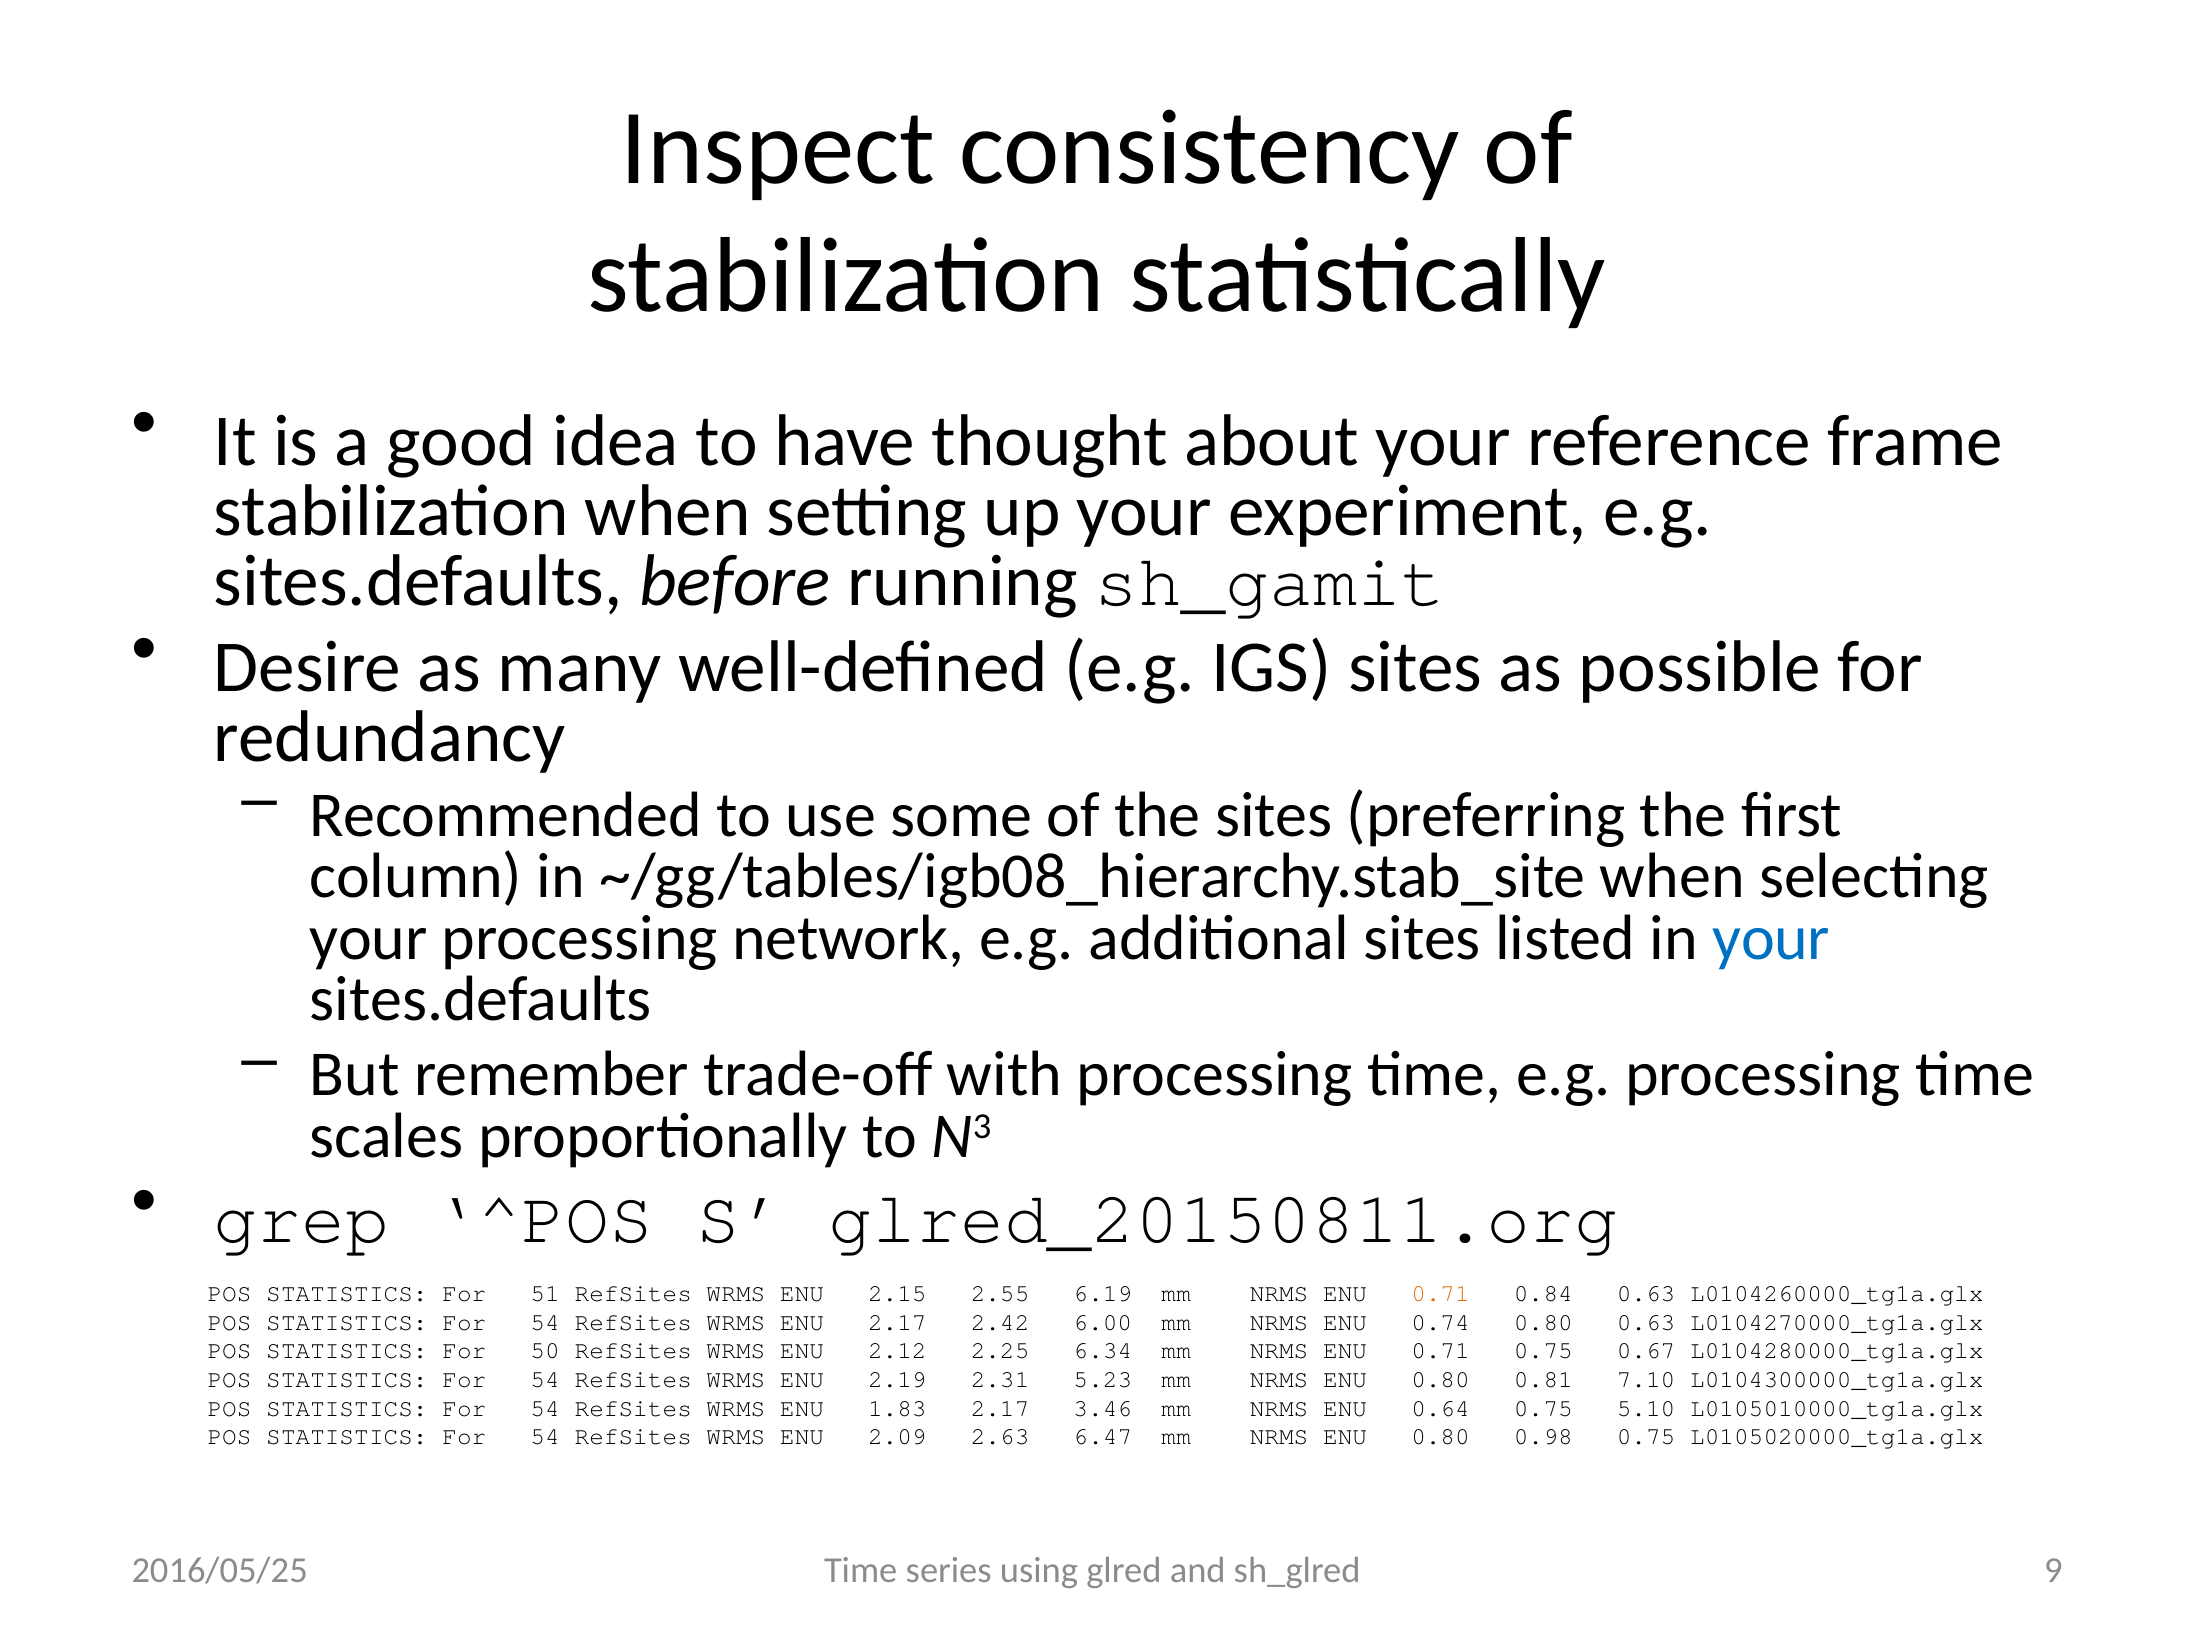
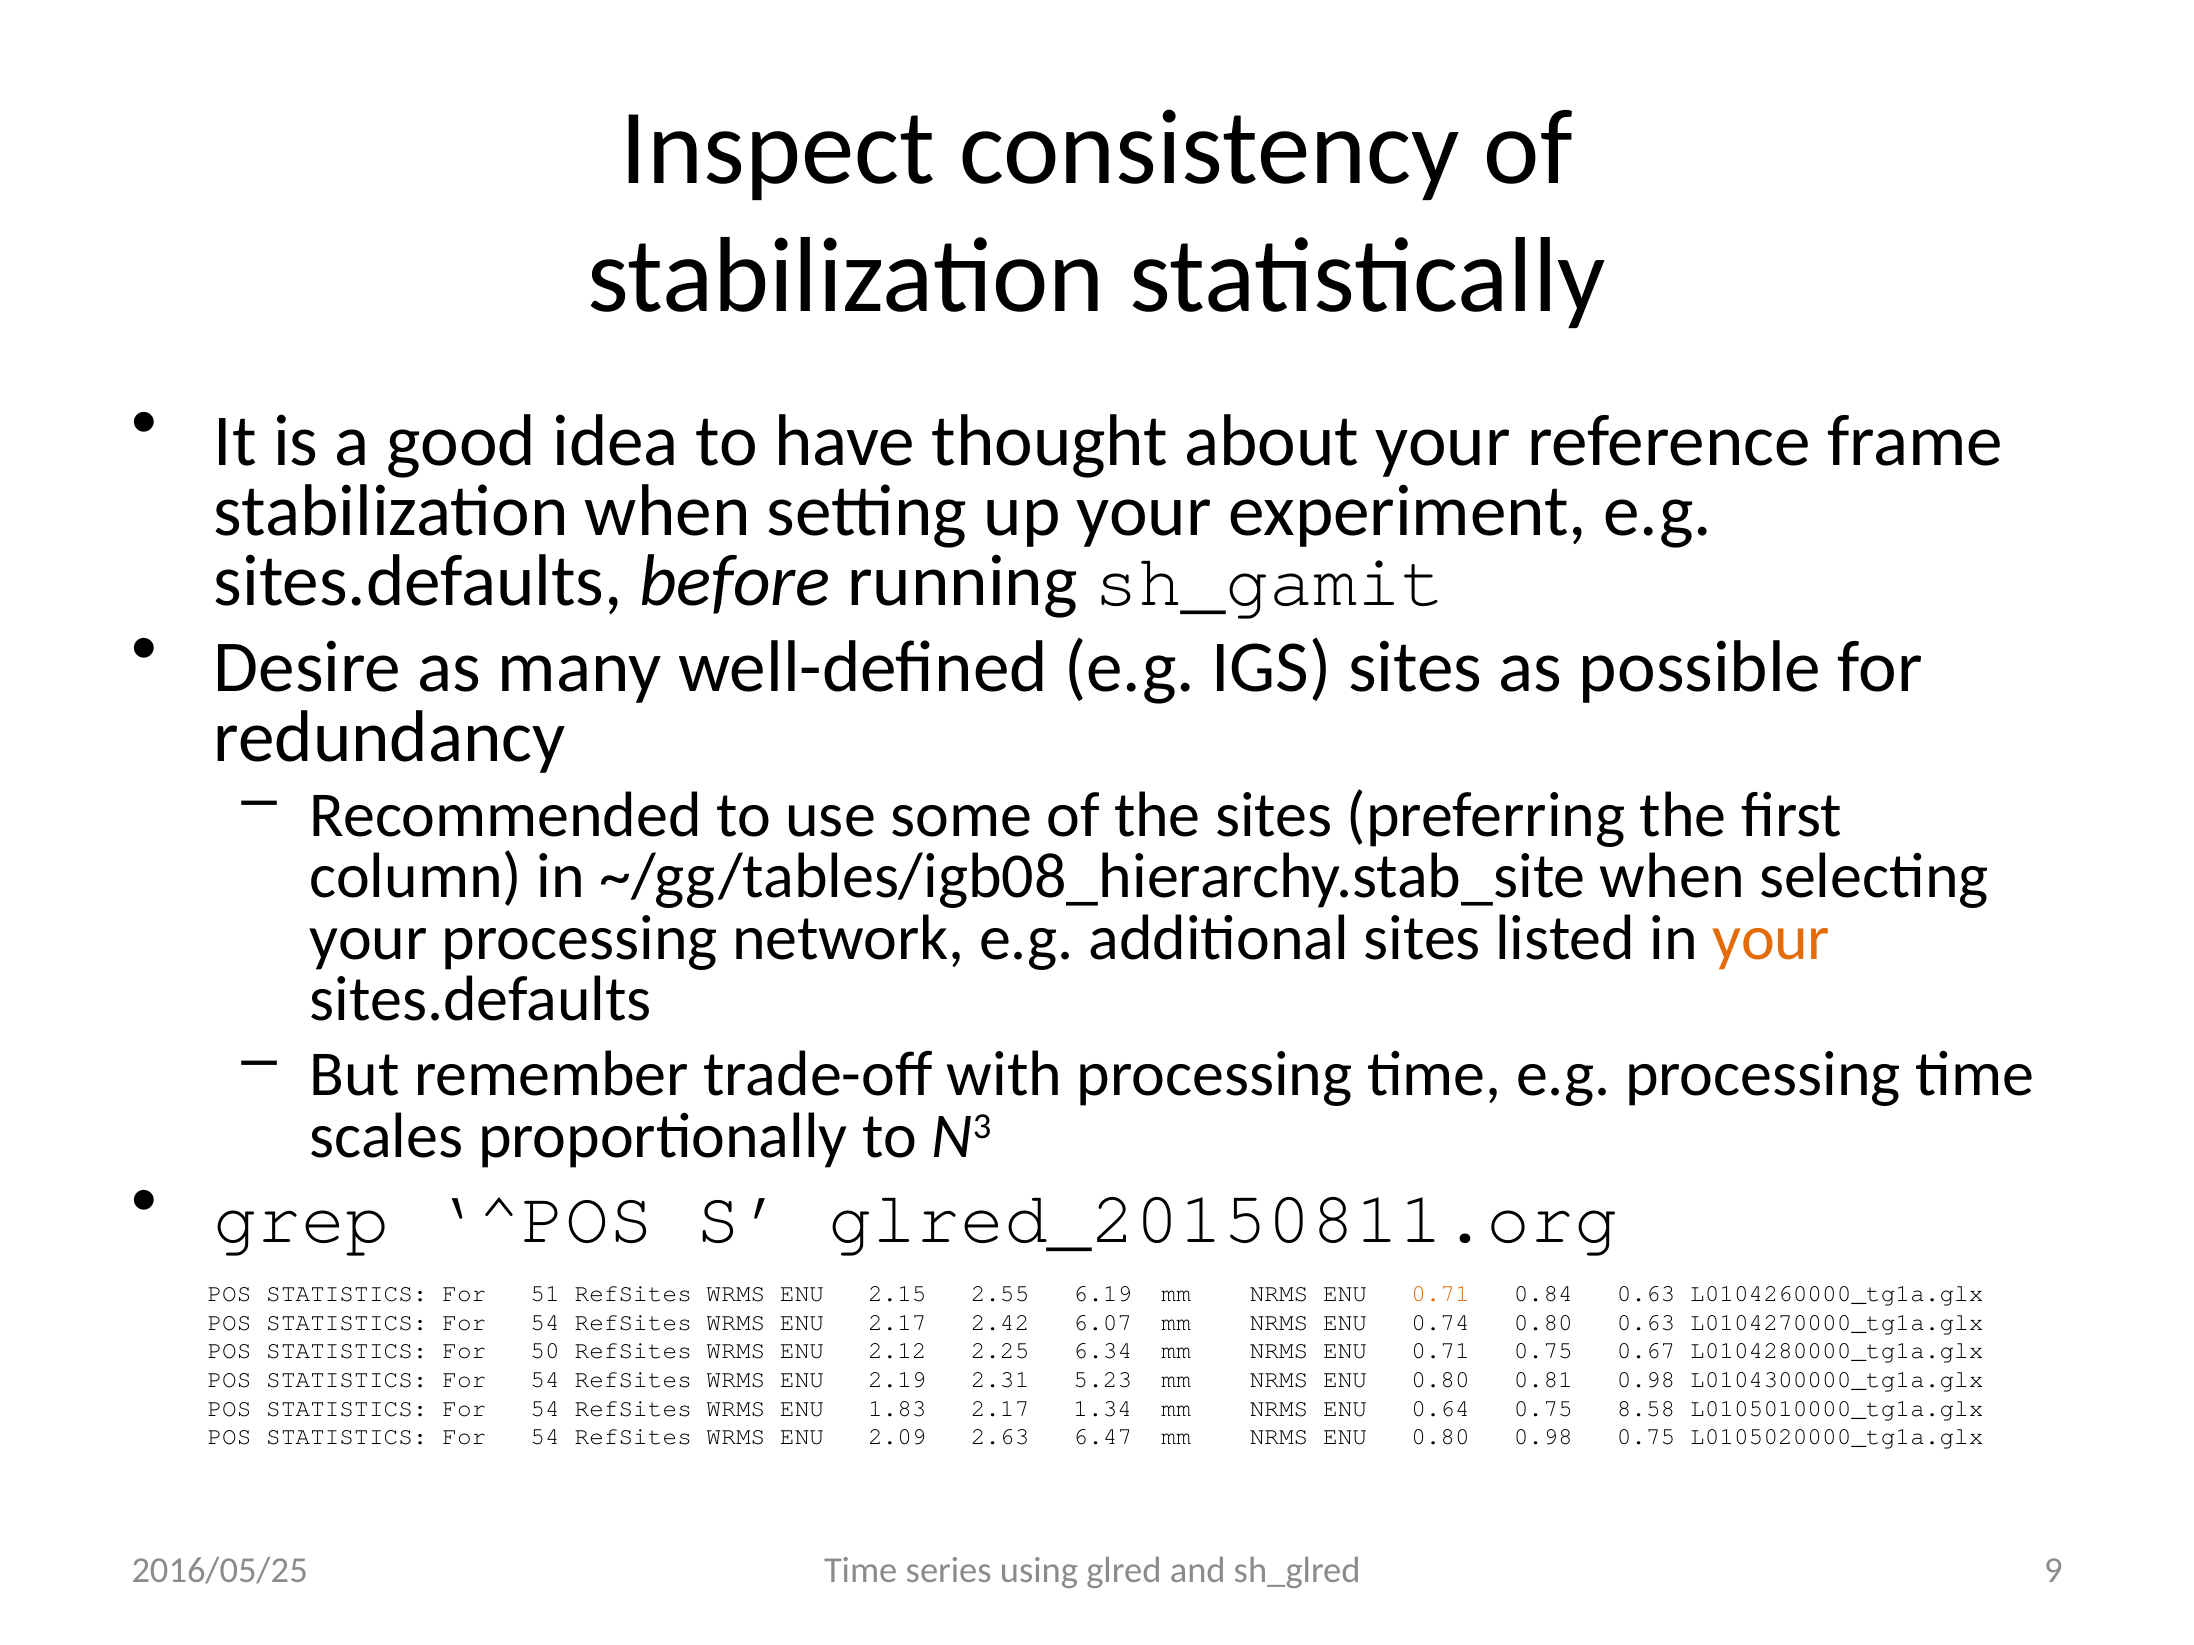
your at (1771, 938) colour: blue -> orange
6.00: 6.00 -> 6.07
0.81 7.10: 7.10 -> 0.98
3.46: 3.46 -> 1.34
5.10: 5.10 -> 8.58
